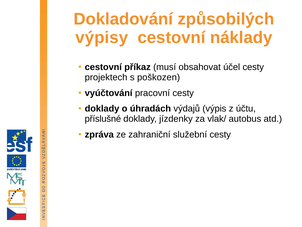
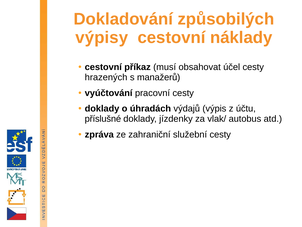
projektech: projektech -> hrazených
poškozen: poškozen -> manažerů
